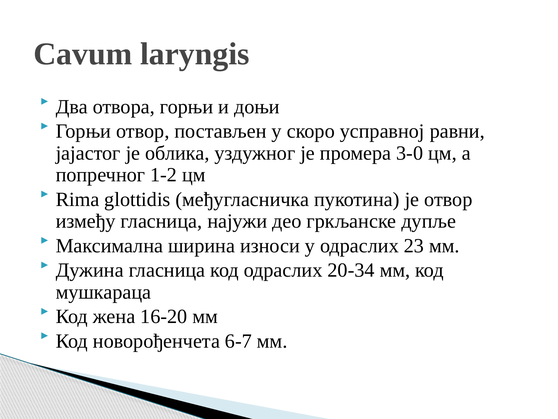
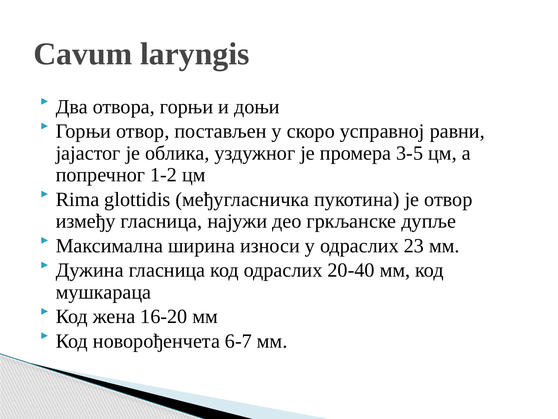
3-0: 3-0 -> 3-5
20-34: 20-34 -> 20-40
